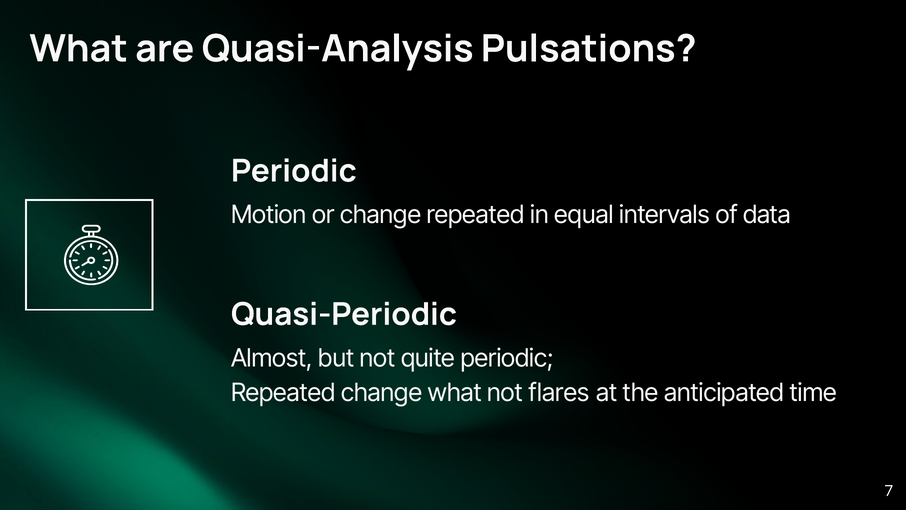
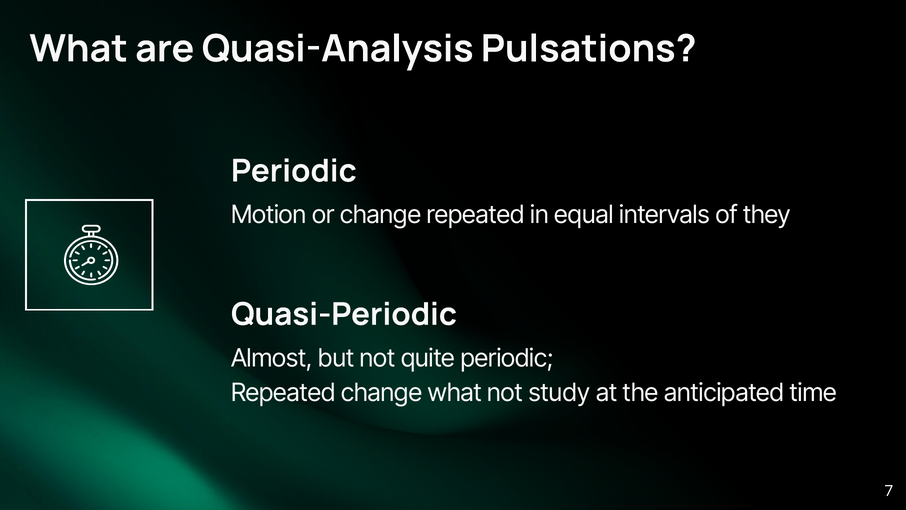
data: data -> they
flares: flares -> study
